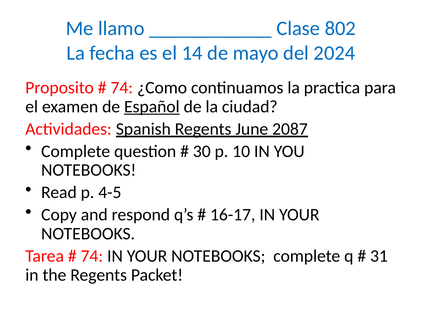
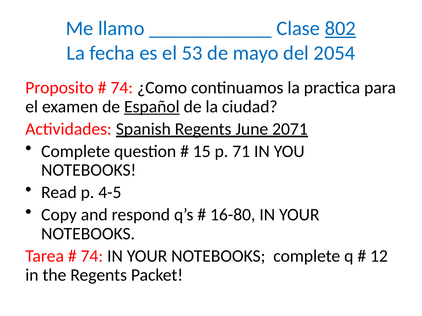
802 underline: none -> present
14: 14 -> 53
2024: 2024 -> 2054
2087: 2087 -> 2071
30: 30 -> 15
10: 10 -> 71
16-17: 16-17 -> 16-80
31: 31 -> 12
